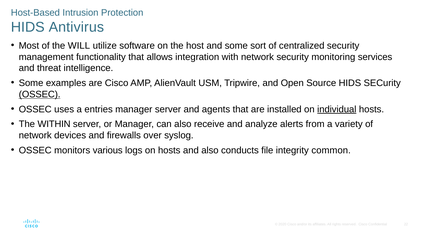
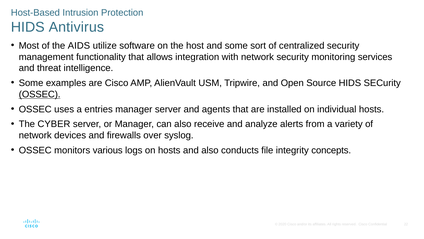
WILL: WILL -> AIDS
individual underline: present -> none
WITHIN: WITHIN -> CYBER
common: common -> concepts
